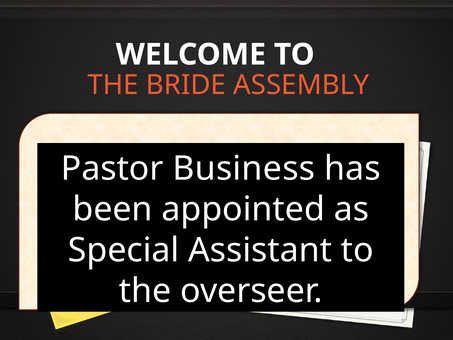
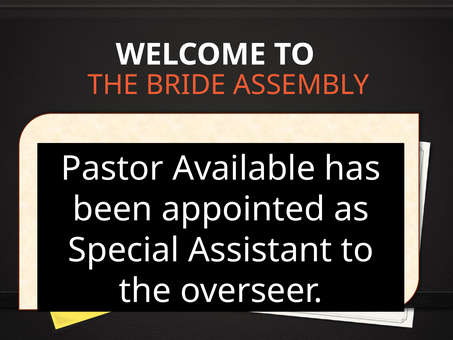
Business: Business -> Available
